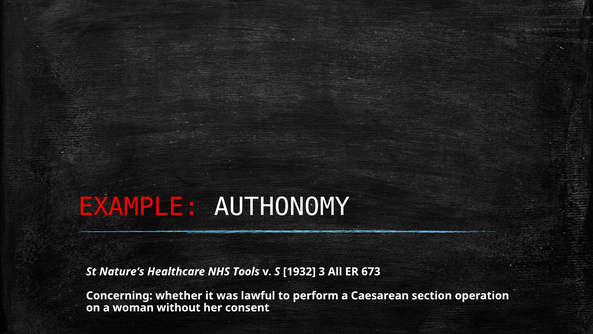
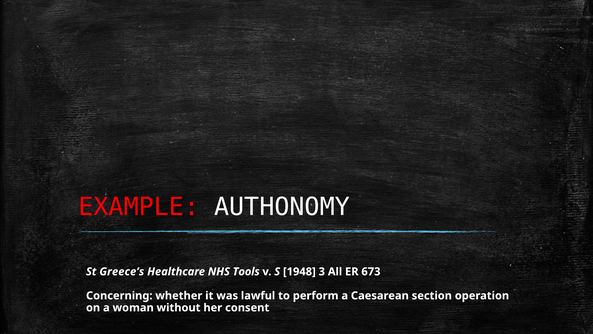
Nature’s: Nature’s -> Greece’s
1932: 1932 -> 1948
